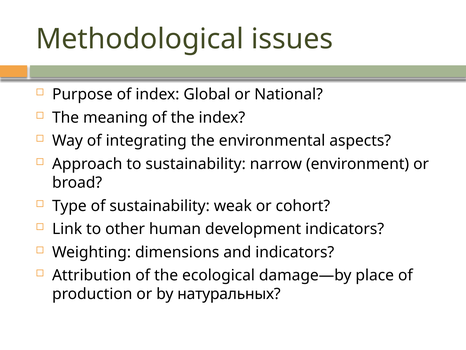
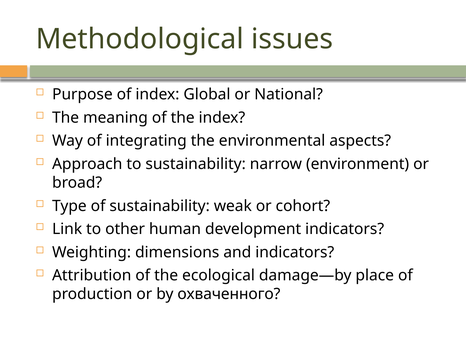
натуральных: натуральных -> охваченного
